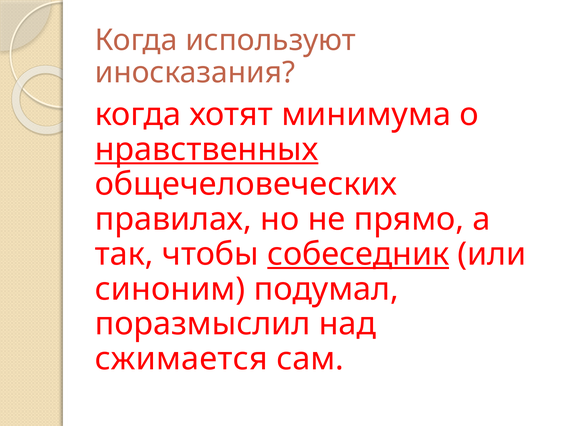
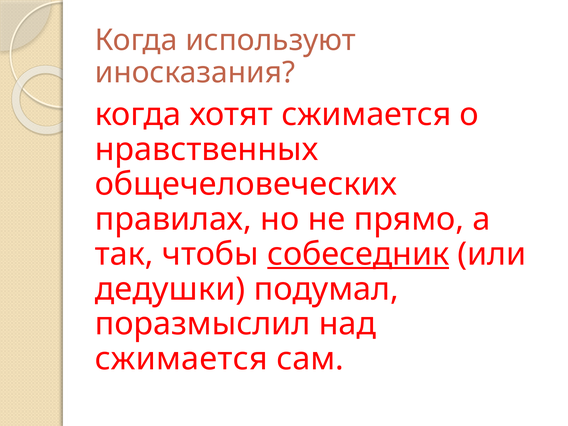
хотят минимума: минимума -> сжимается
нравственных underline: present -> none
синоним: синоним -> дедушки
